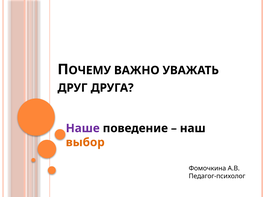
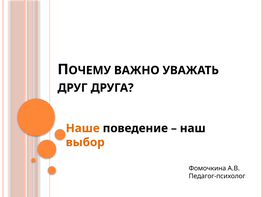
Наше colour: purple -> orange
